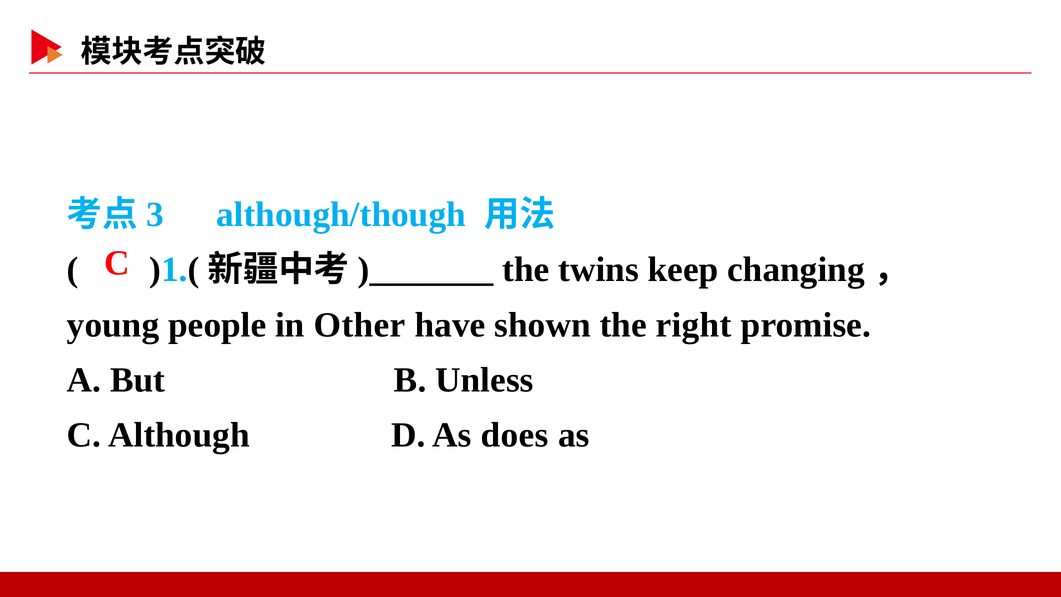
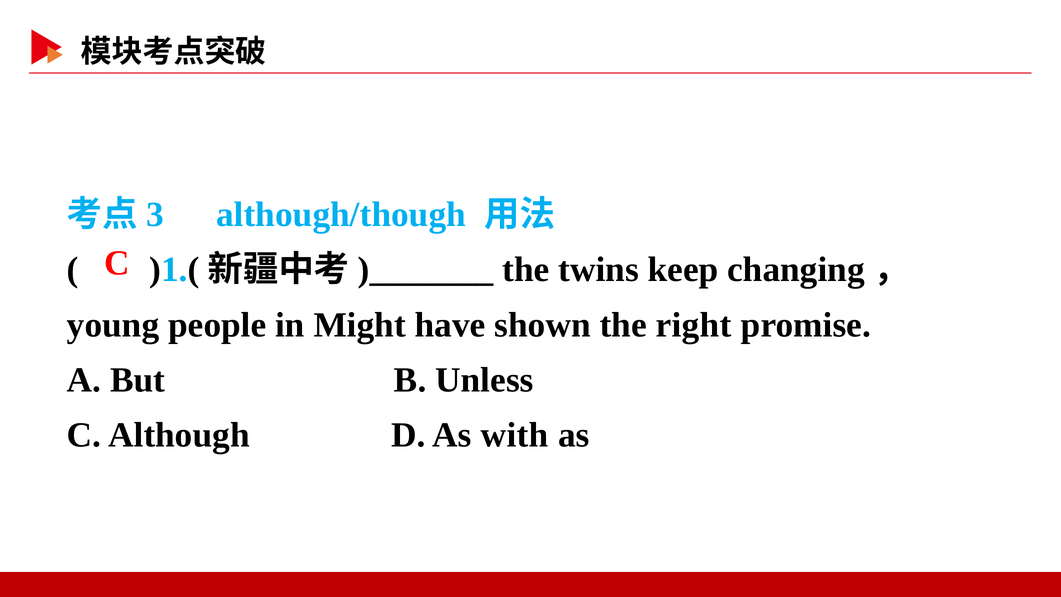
Other: Other -> Might
does: does -> with
